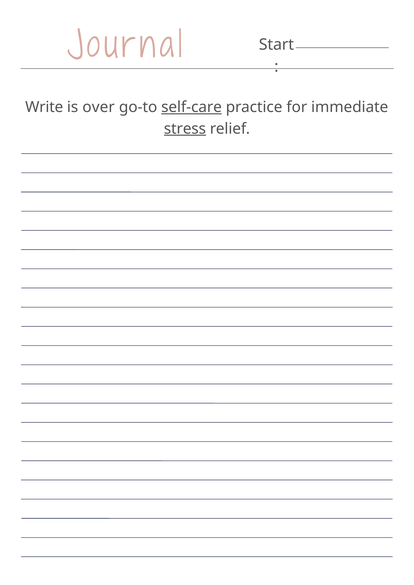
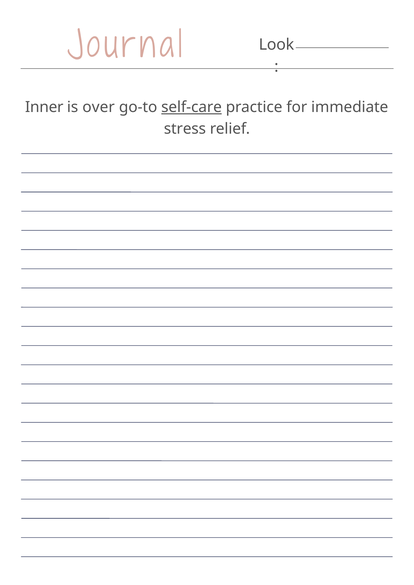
Start: Start -> Look
Write: Write -> Inner
stress underline: present -> none
